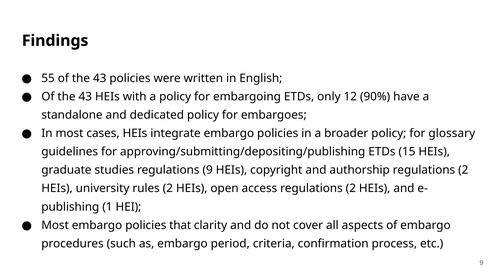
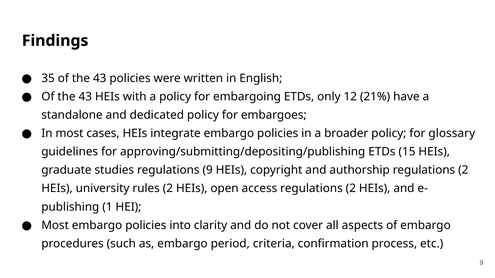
55: 55 -> 35
90%: 90% -> 21%
that: that -> into
